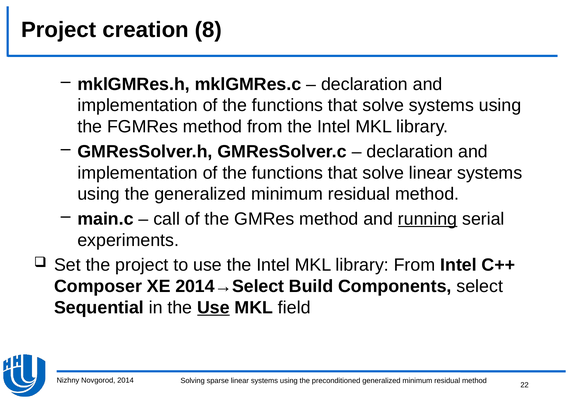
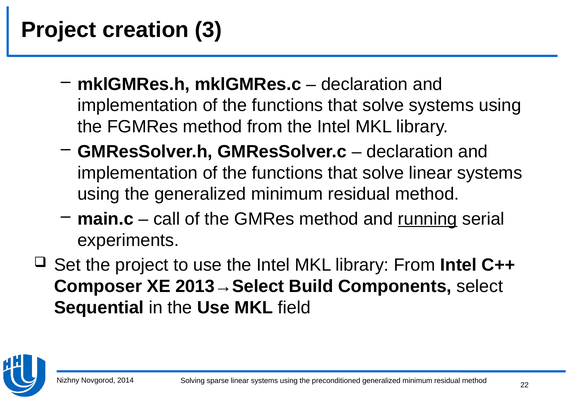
8: 8 -> 3
2014→Select: 2014→Select -> 2013→Select
Use at (213, 308) underline: present -> none
